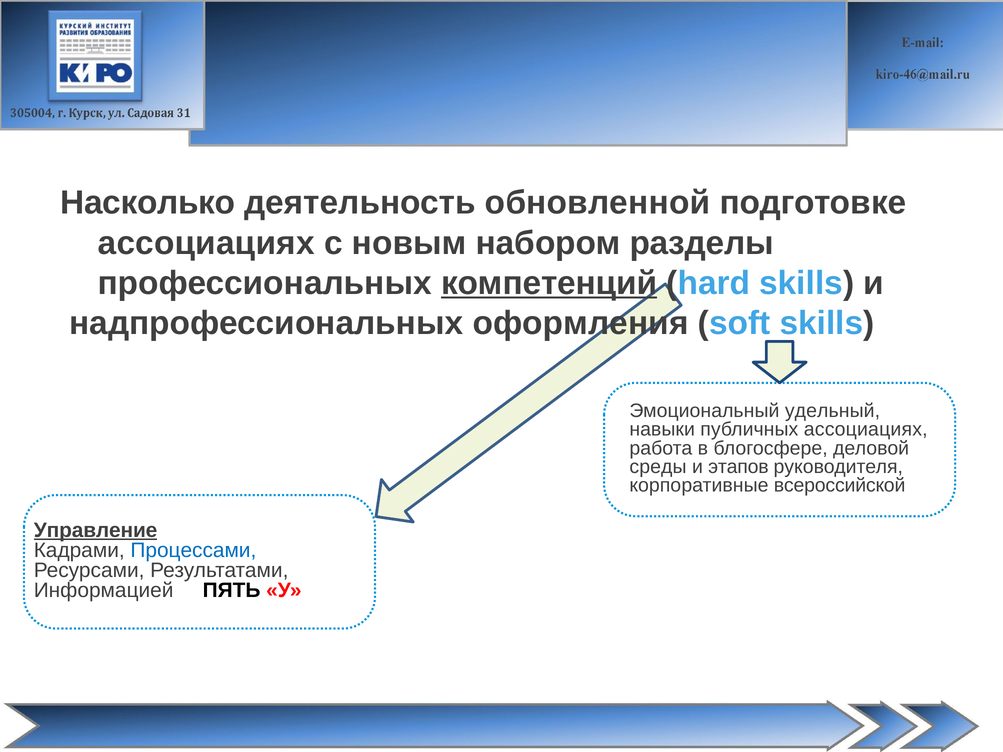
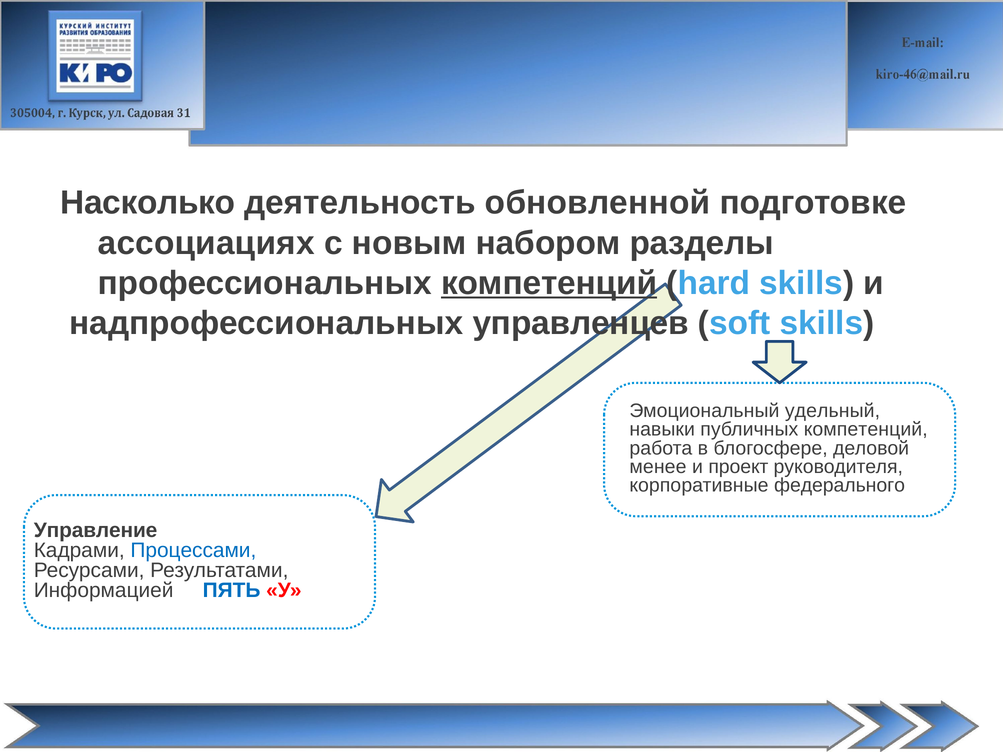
оформления: оформления -> управленцев
публичных ассоциациях: ассоциациях -> компетенций
среды: среды -> менее
этапов: этапов -> проект
всероссийской: всероссийской -> федерального
Управление underline: present -> none
ПЯТЬ colour: black -> blue
